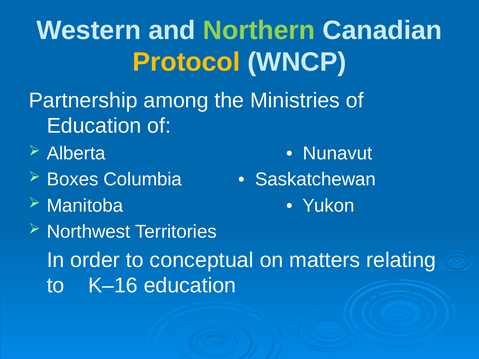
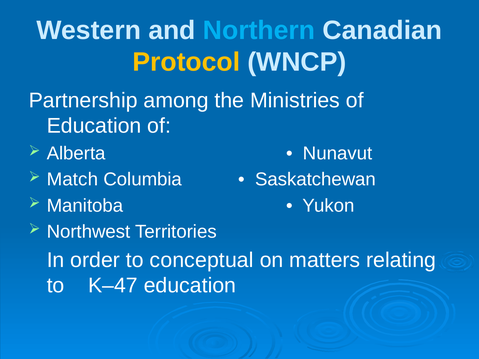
Northern colour: light green -> light blue
Boxes: Boxes -> Match
K–16: K–16 -> K–47
